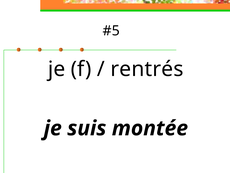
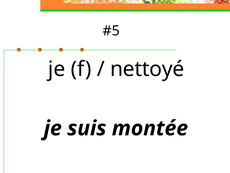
rentrés: rentrés -> nettoyé
